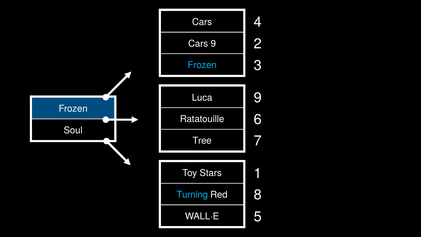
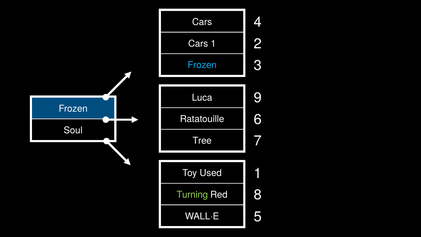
Cars 9: 9 -> 1
Stars: Stars -> Used
Turning colour: light blue -> light green
